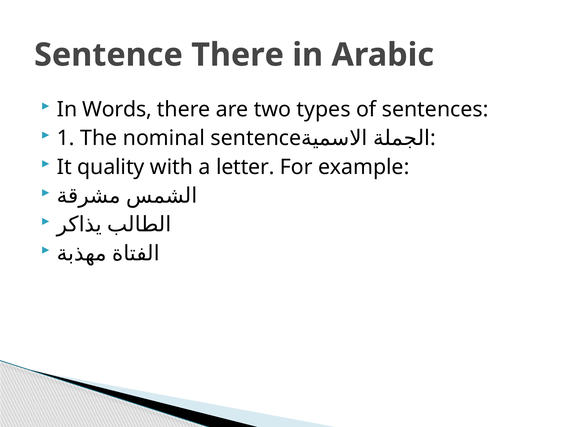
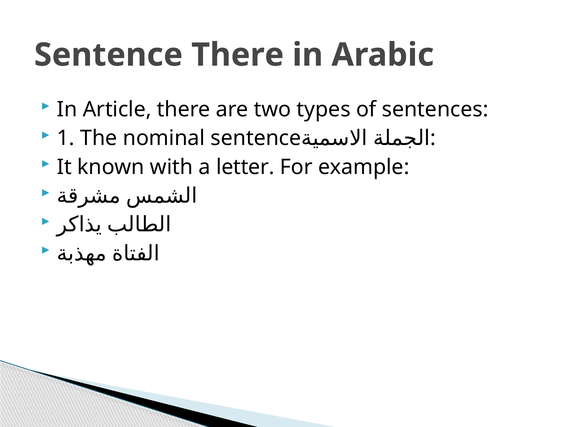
Words: Words -> Article
quality: quality -> known
